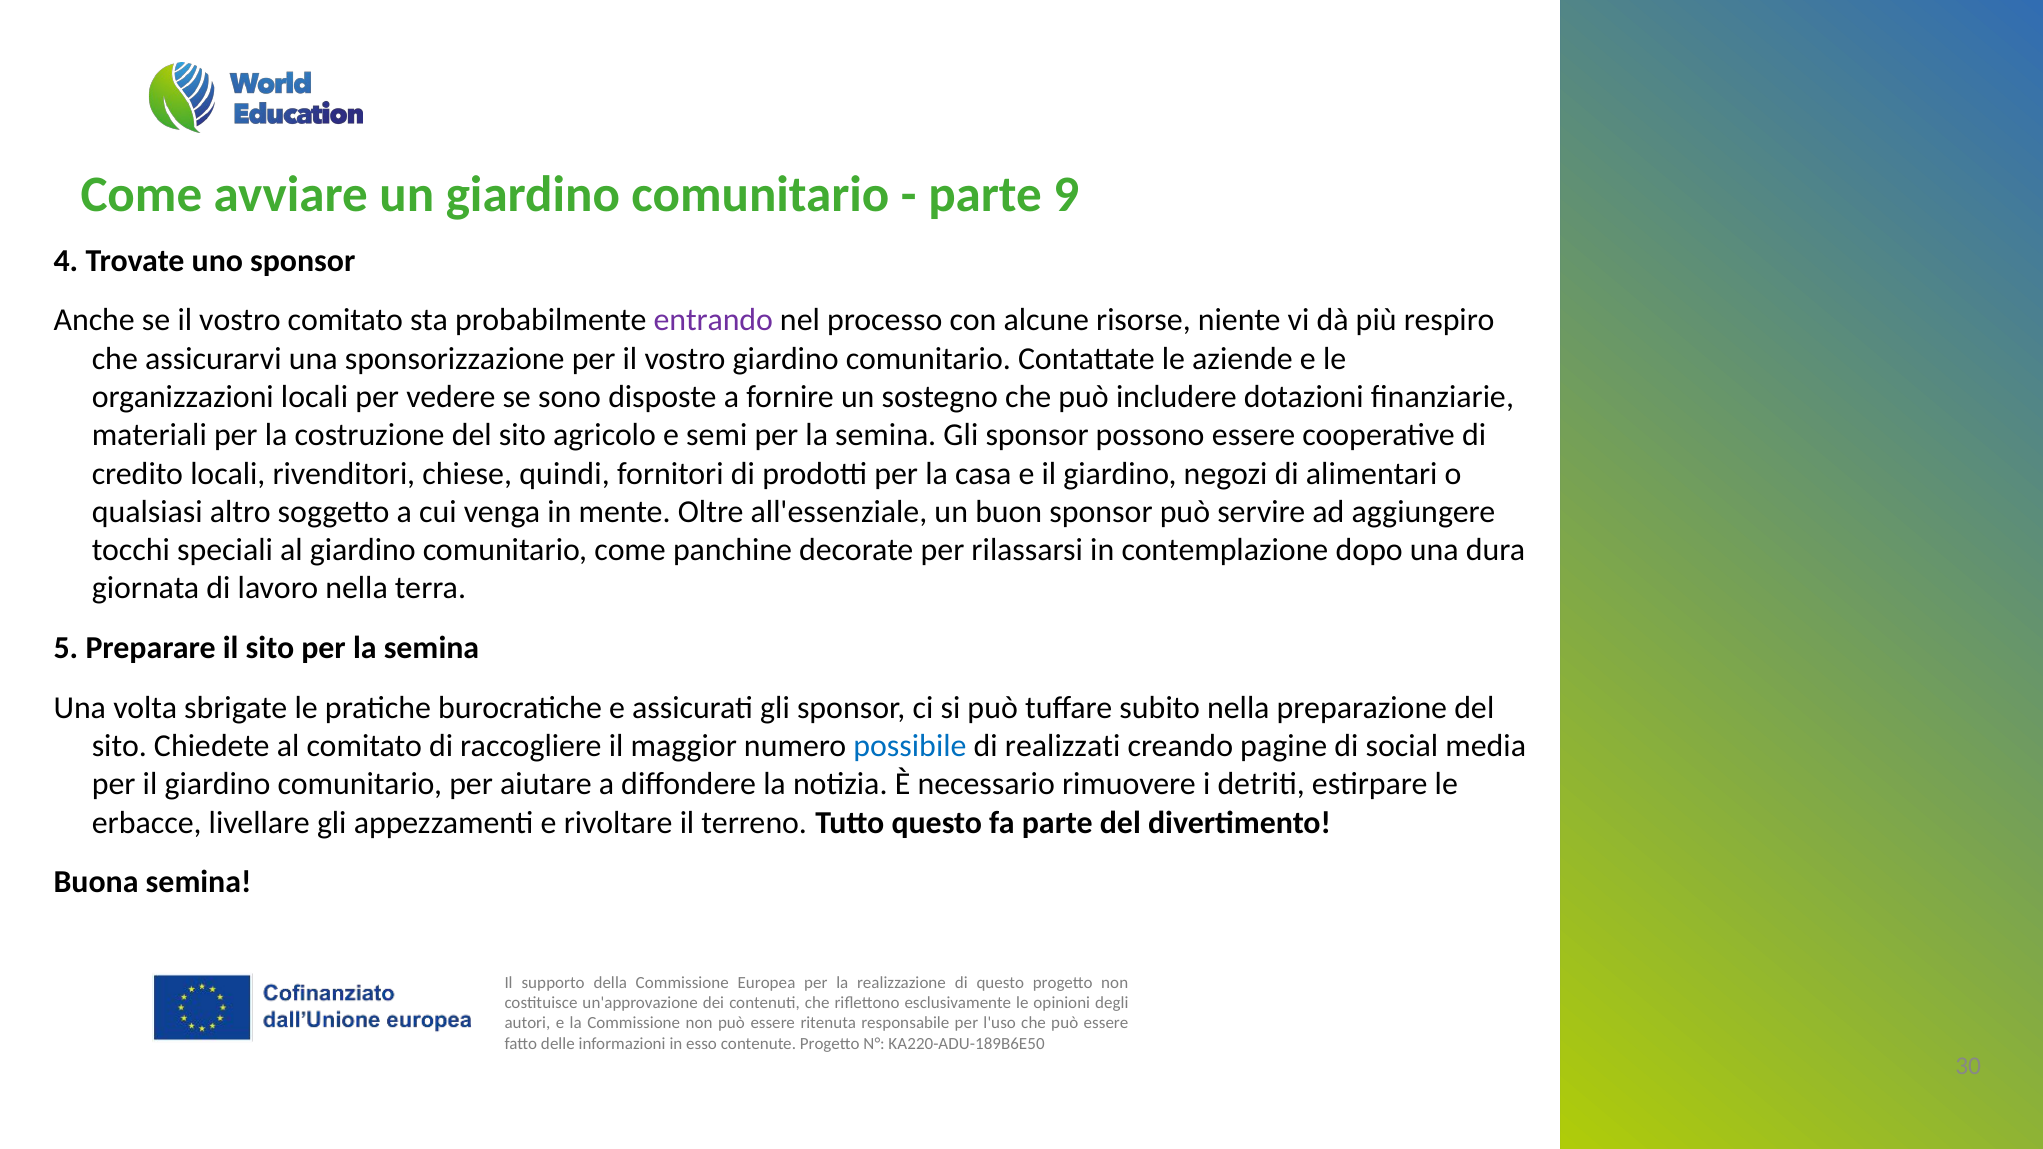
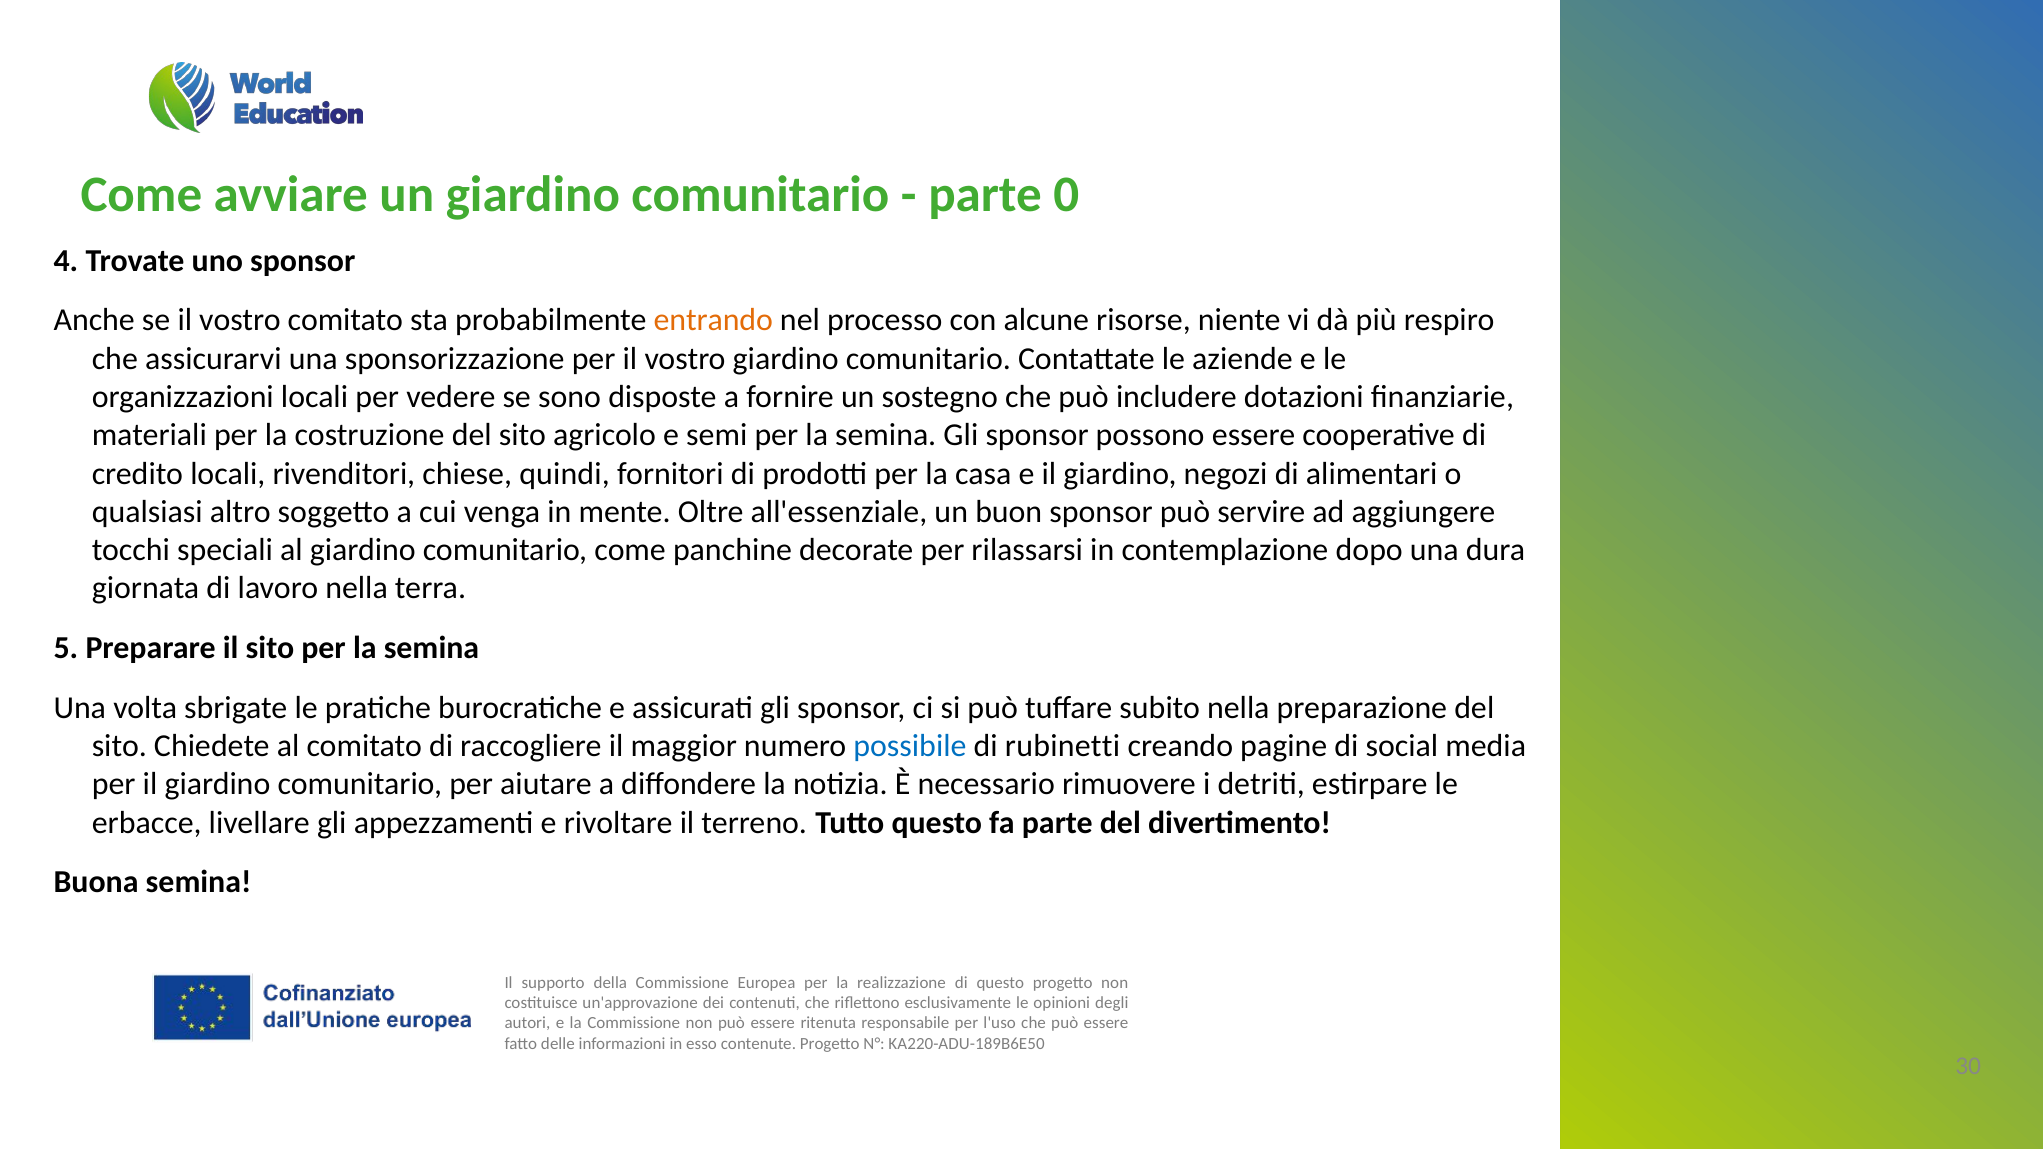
9: 9 -> 0
entrando colour: purple -> orange
realizzati: realizzati -> rubinetti
